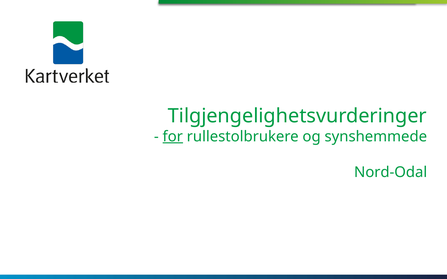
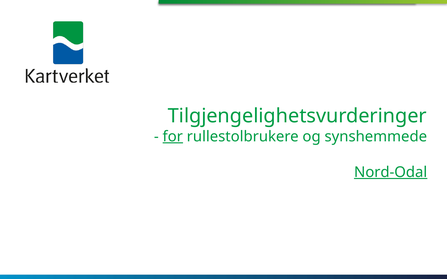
Nord-Odal underline: none -> present
